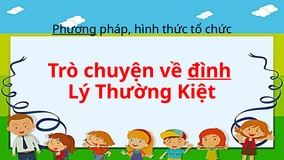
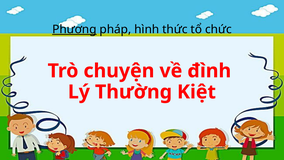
đình underline: present -> none
